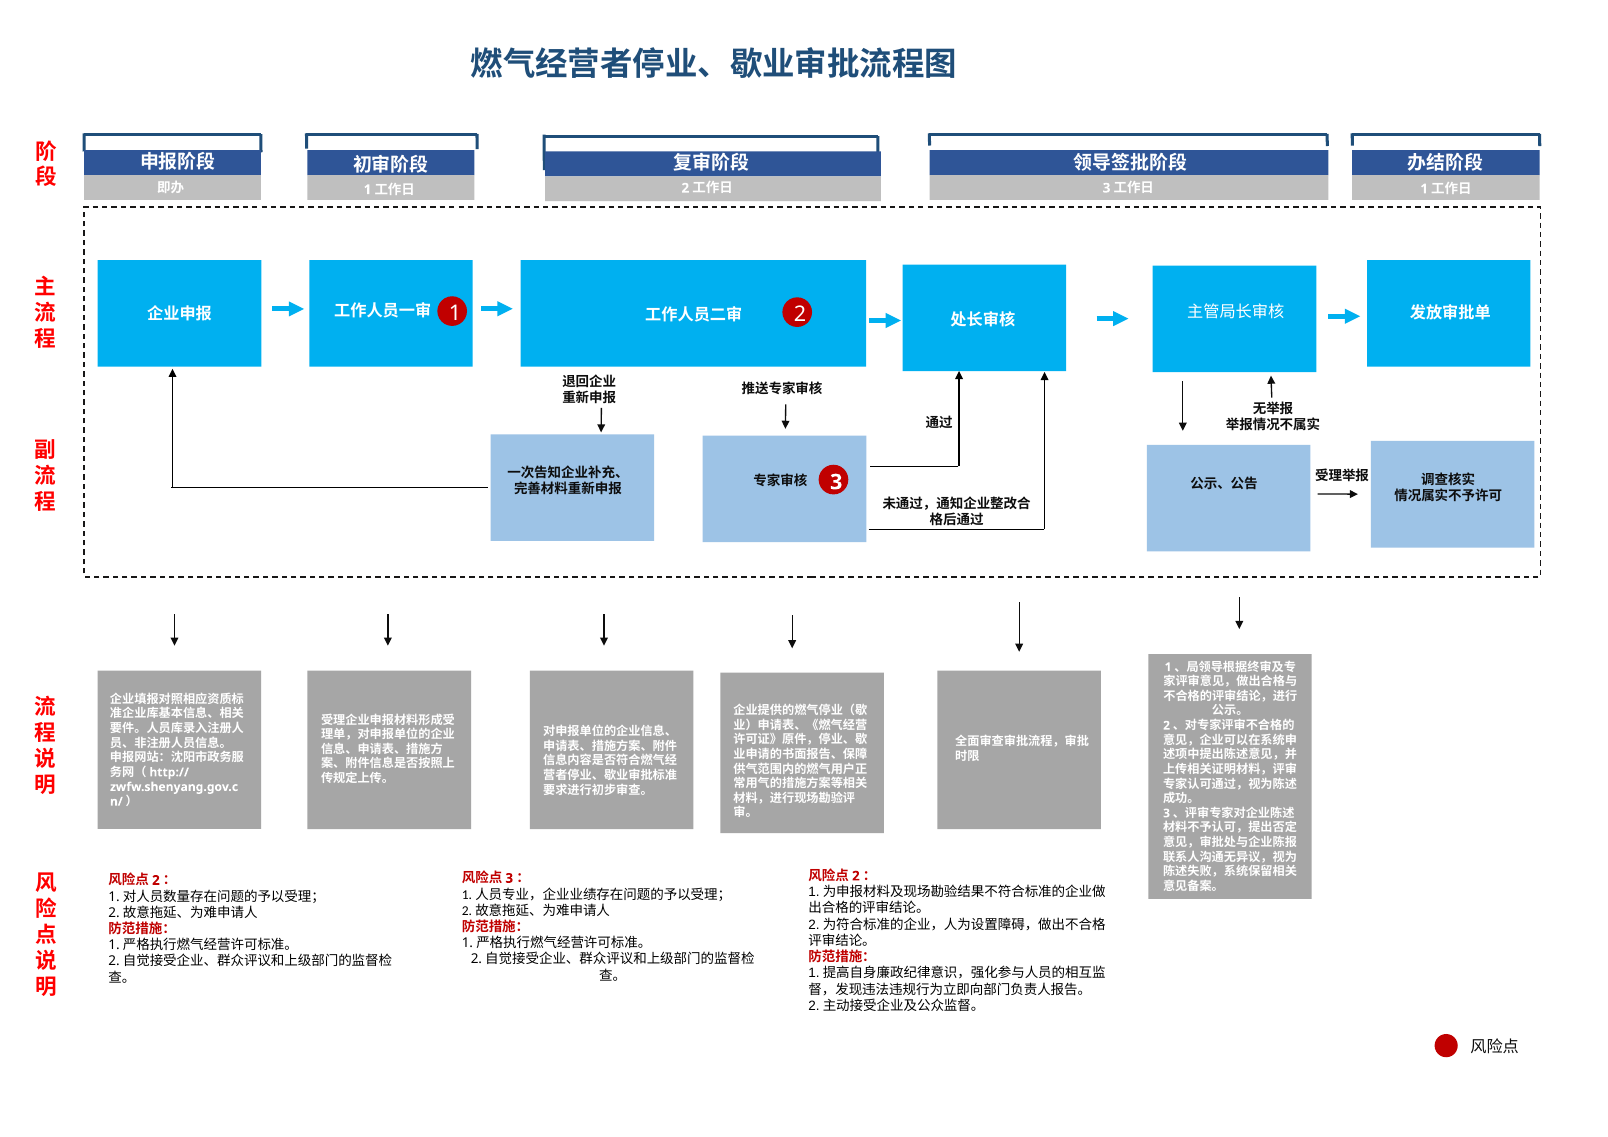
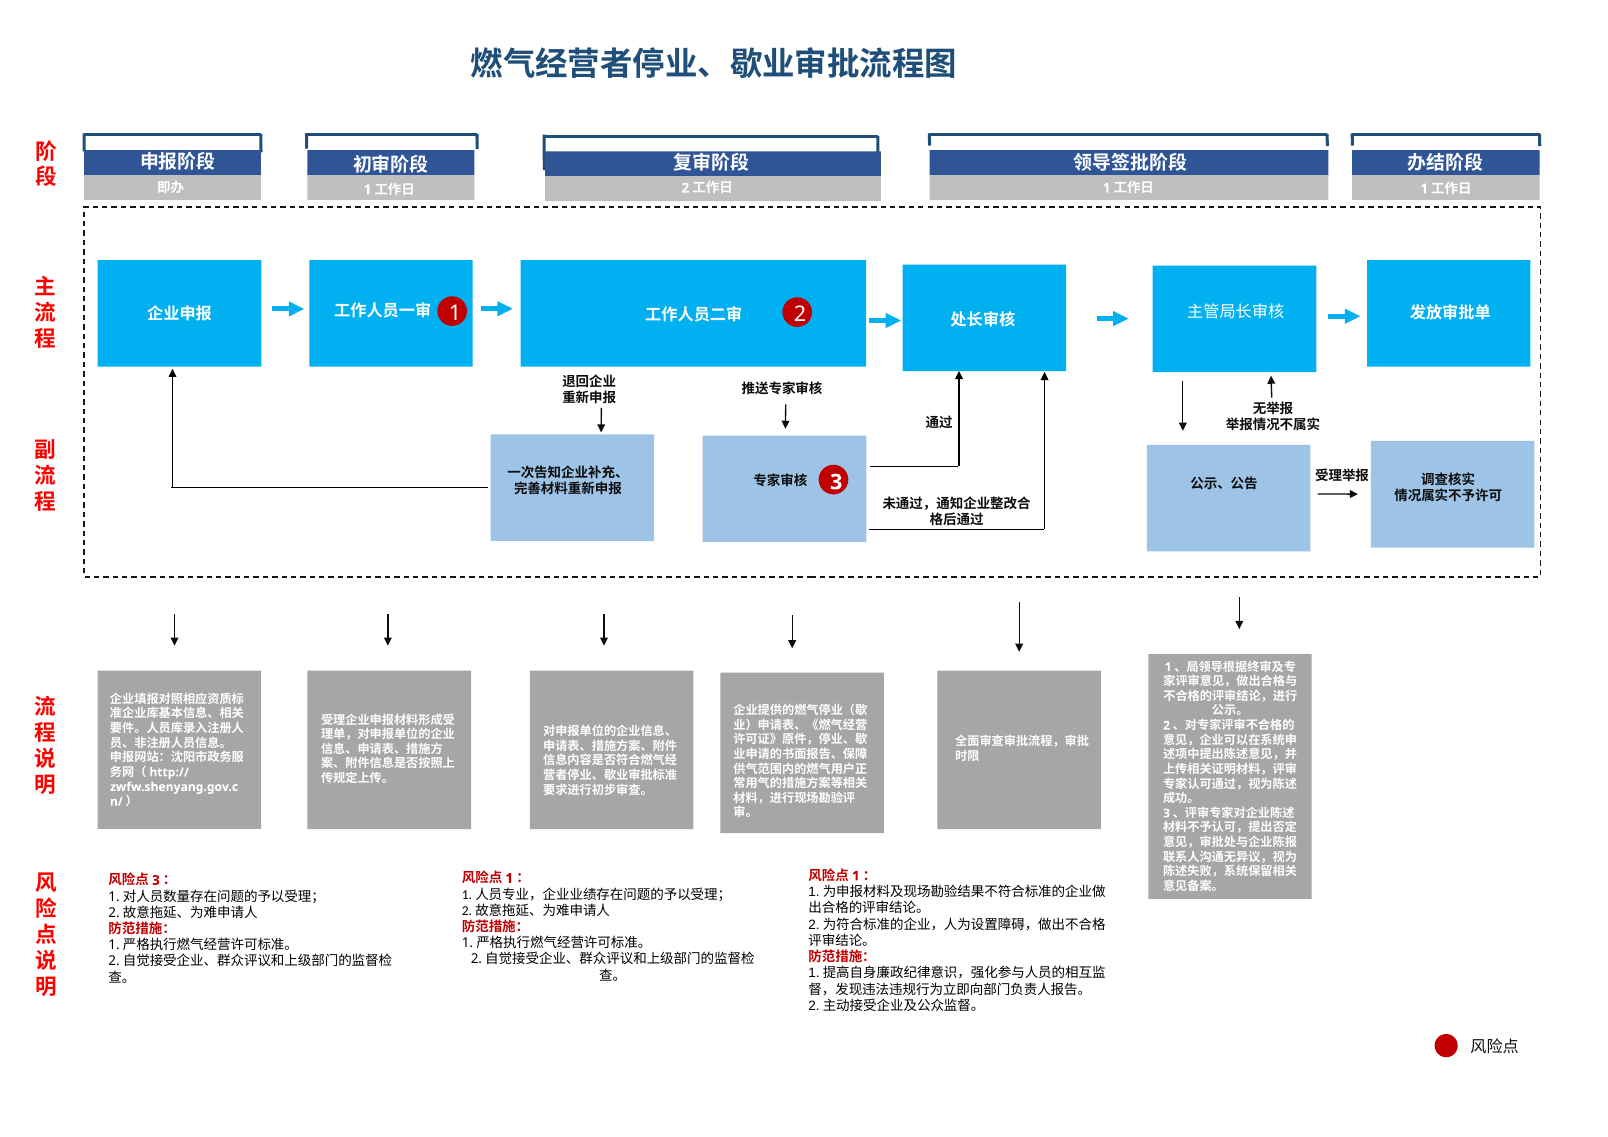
3 at (1107, 188): 3 -> 1
2 at (856, 876): 2 -> 1
3 at (509, 878): 3 -> 1
2 at (156, 880): 2 -> 3
